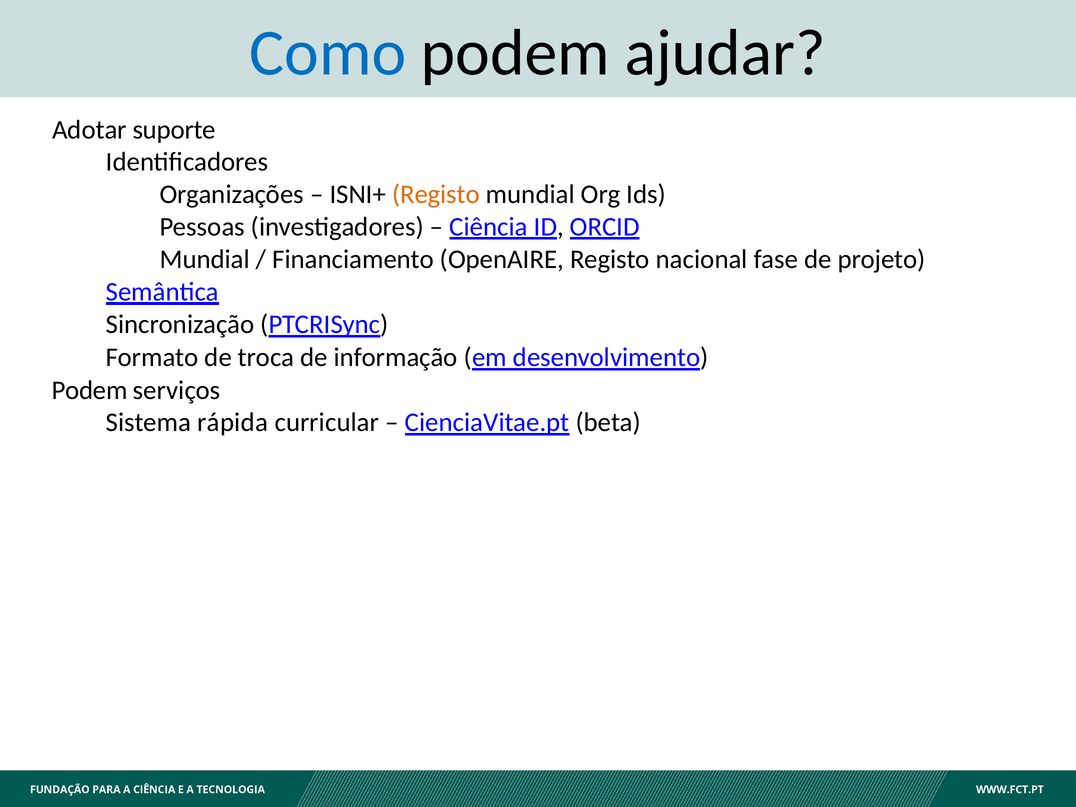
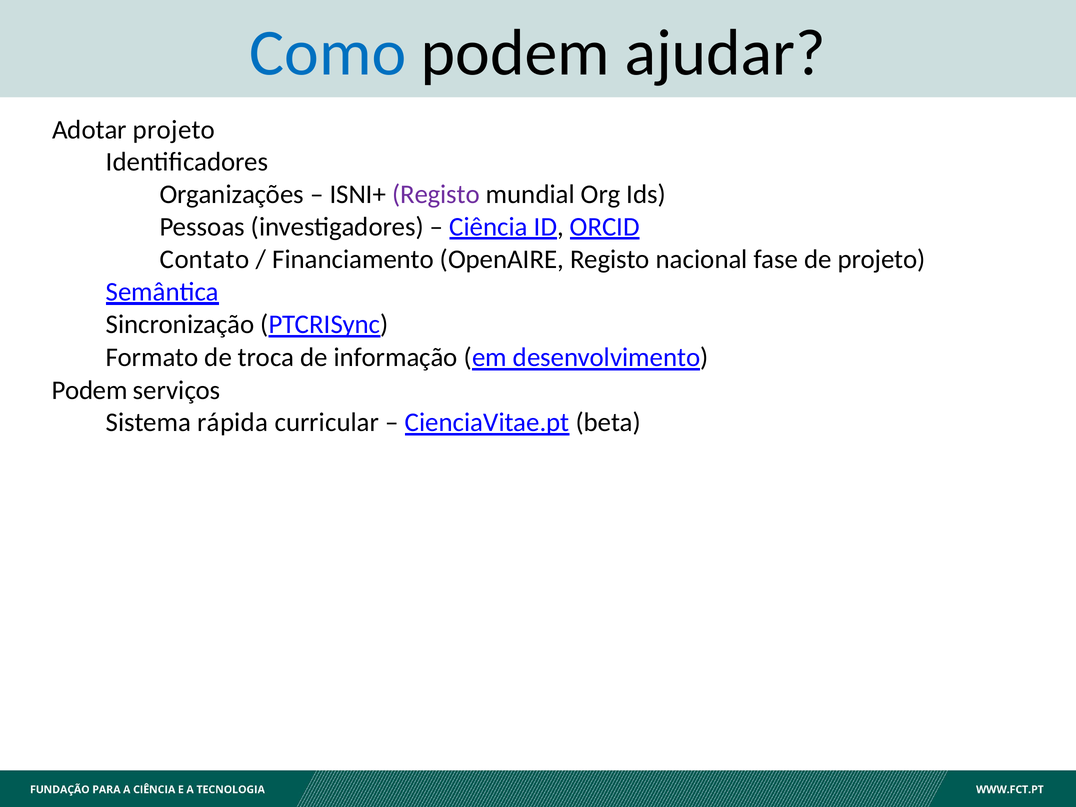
Adotar suporte: suporte -> projeto
Registo at (436, 194) colour: orange -> purple
Mundial at (205, 259): Mundial -> Contato
